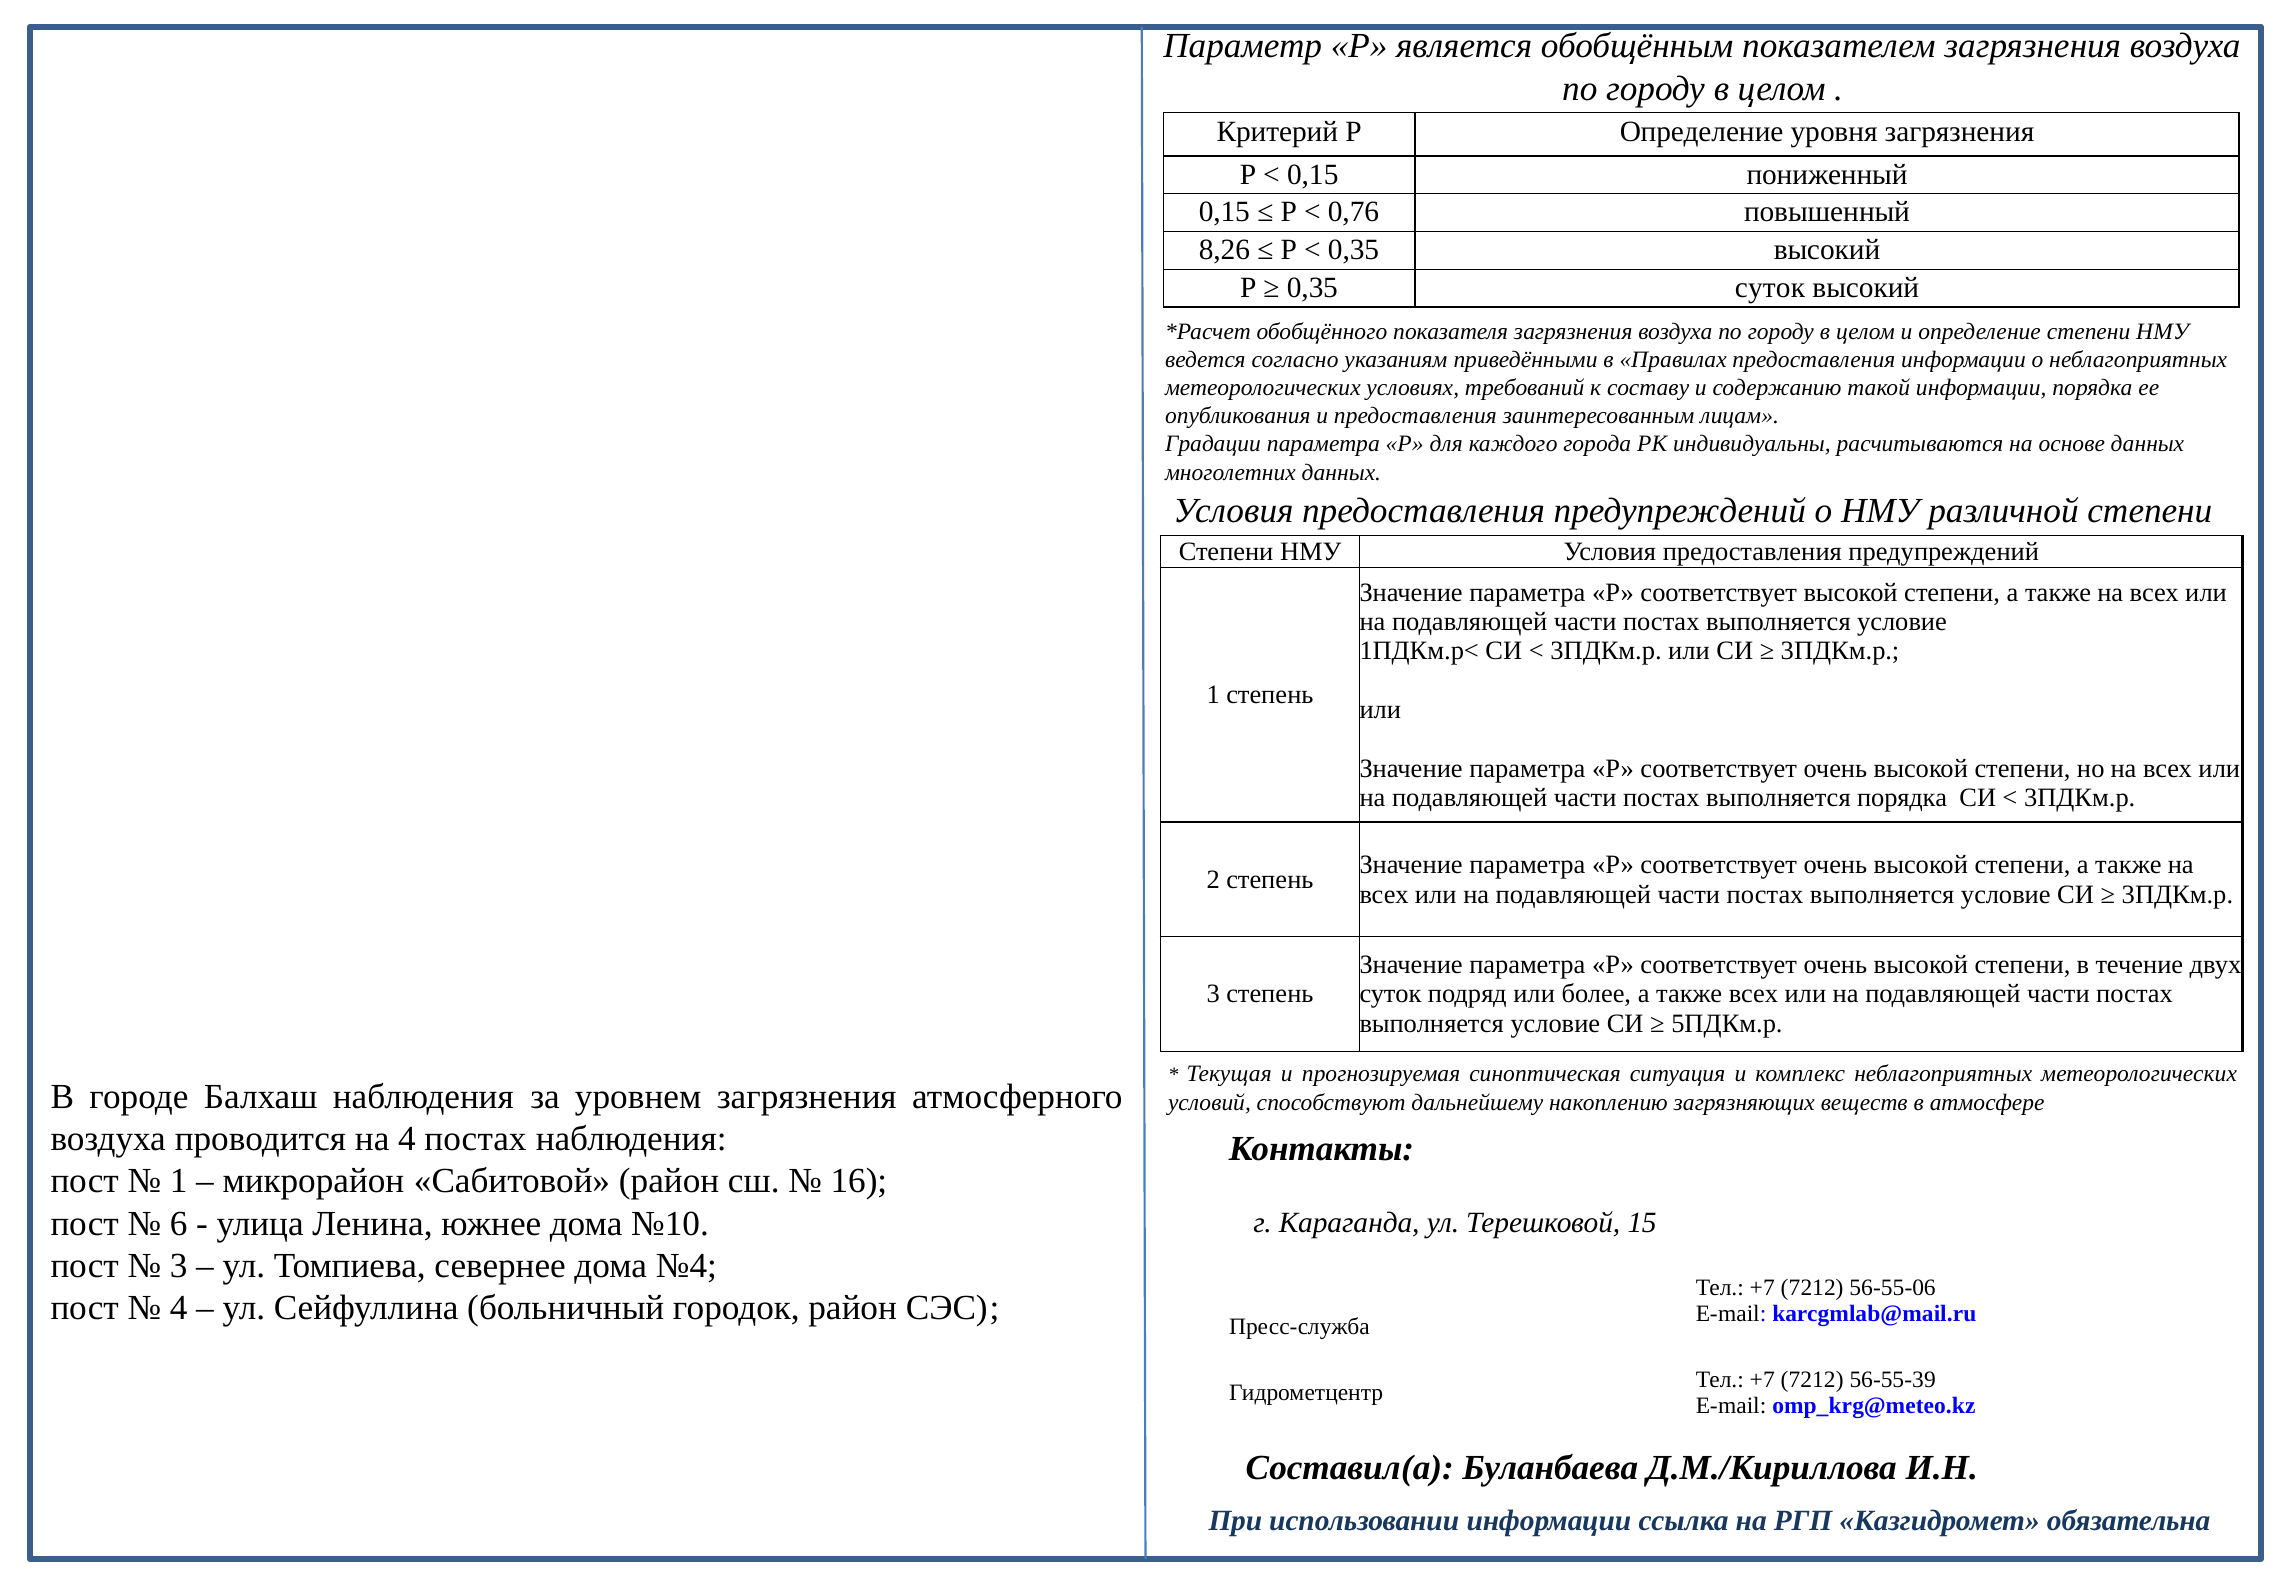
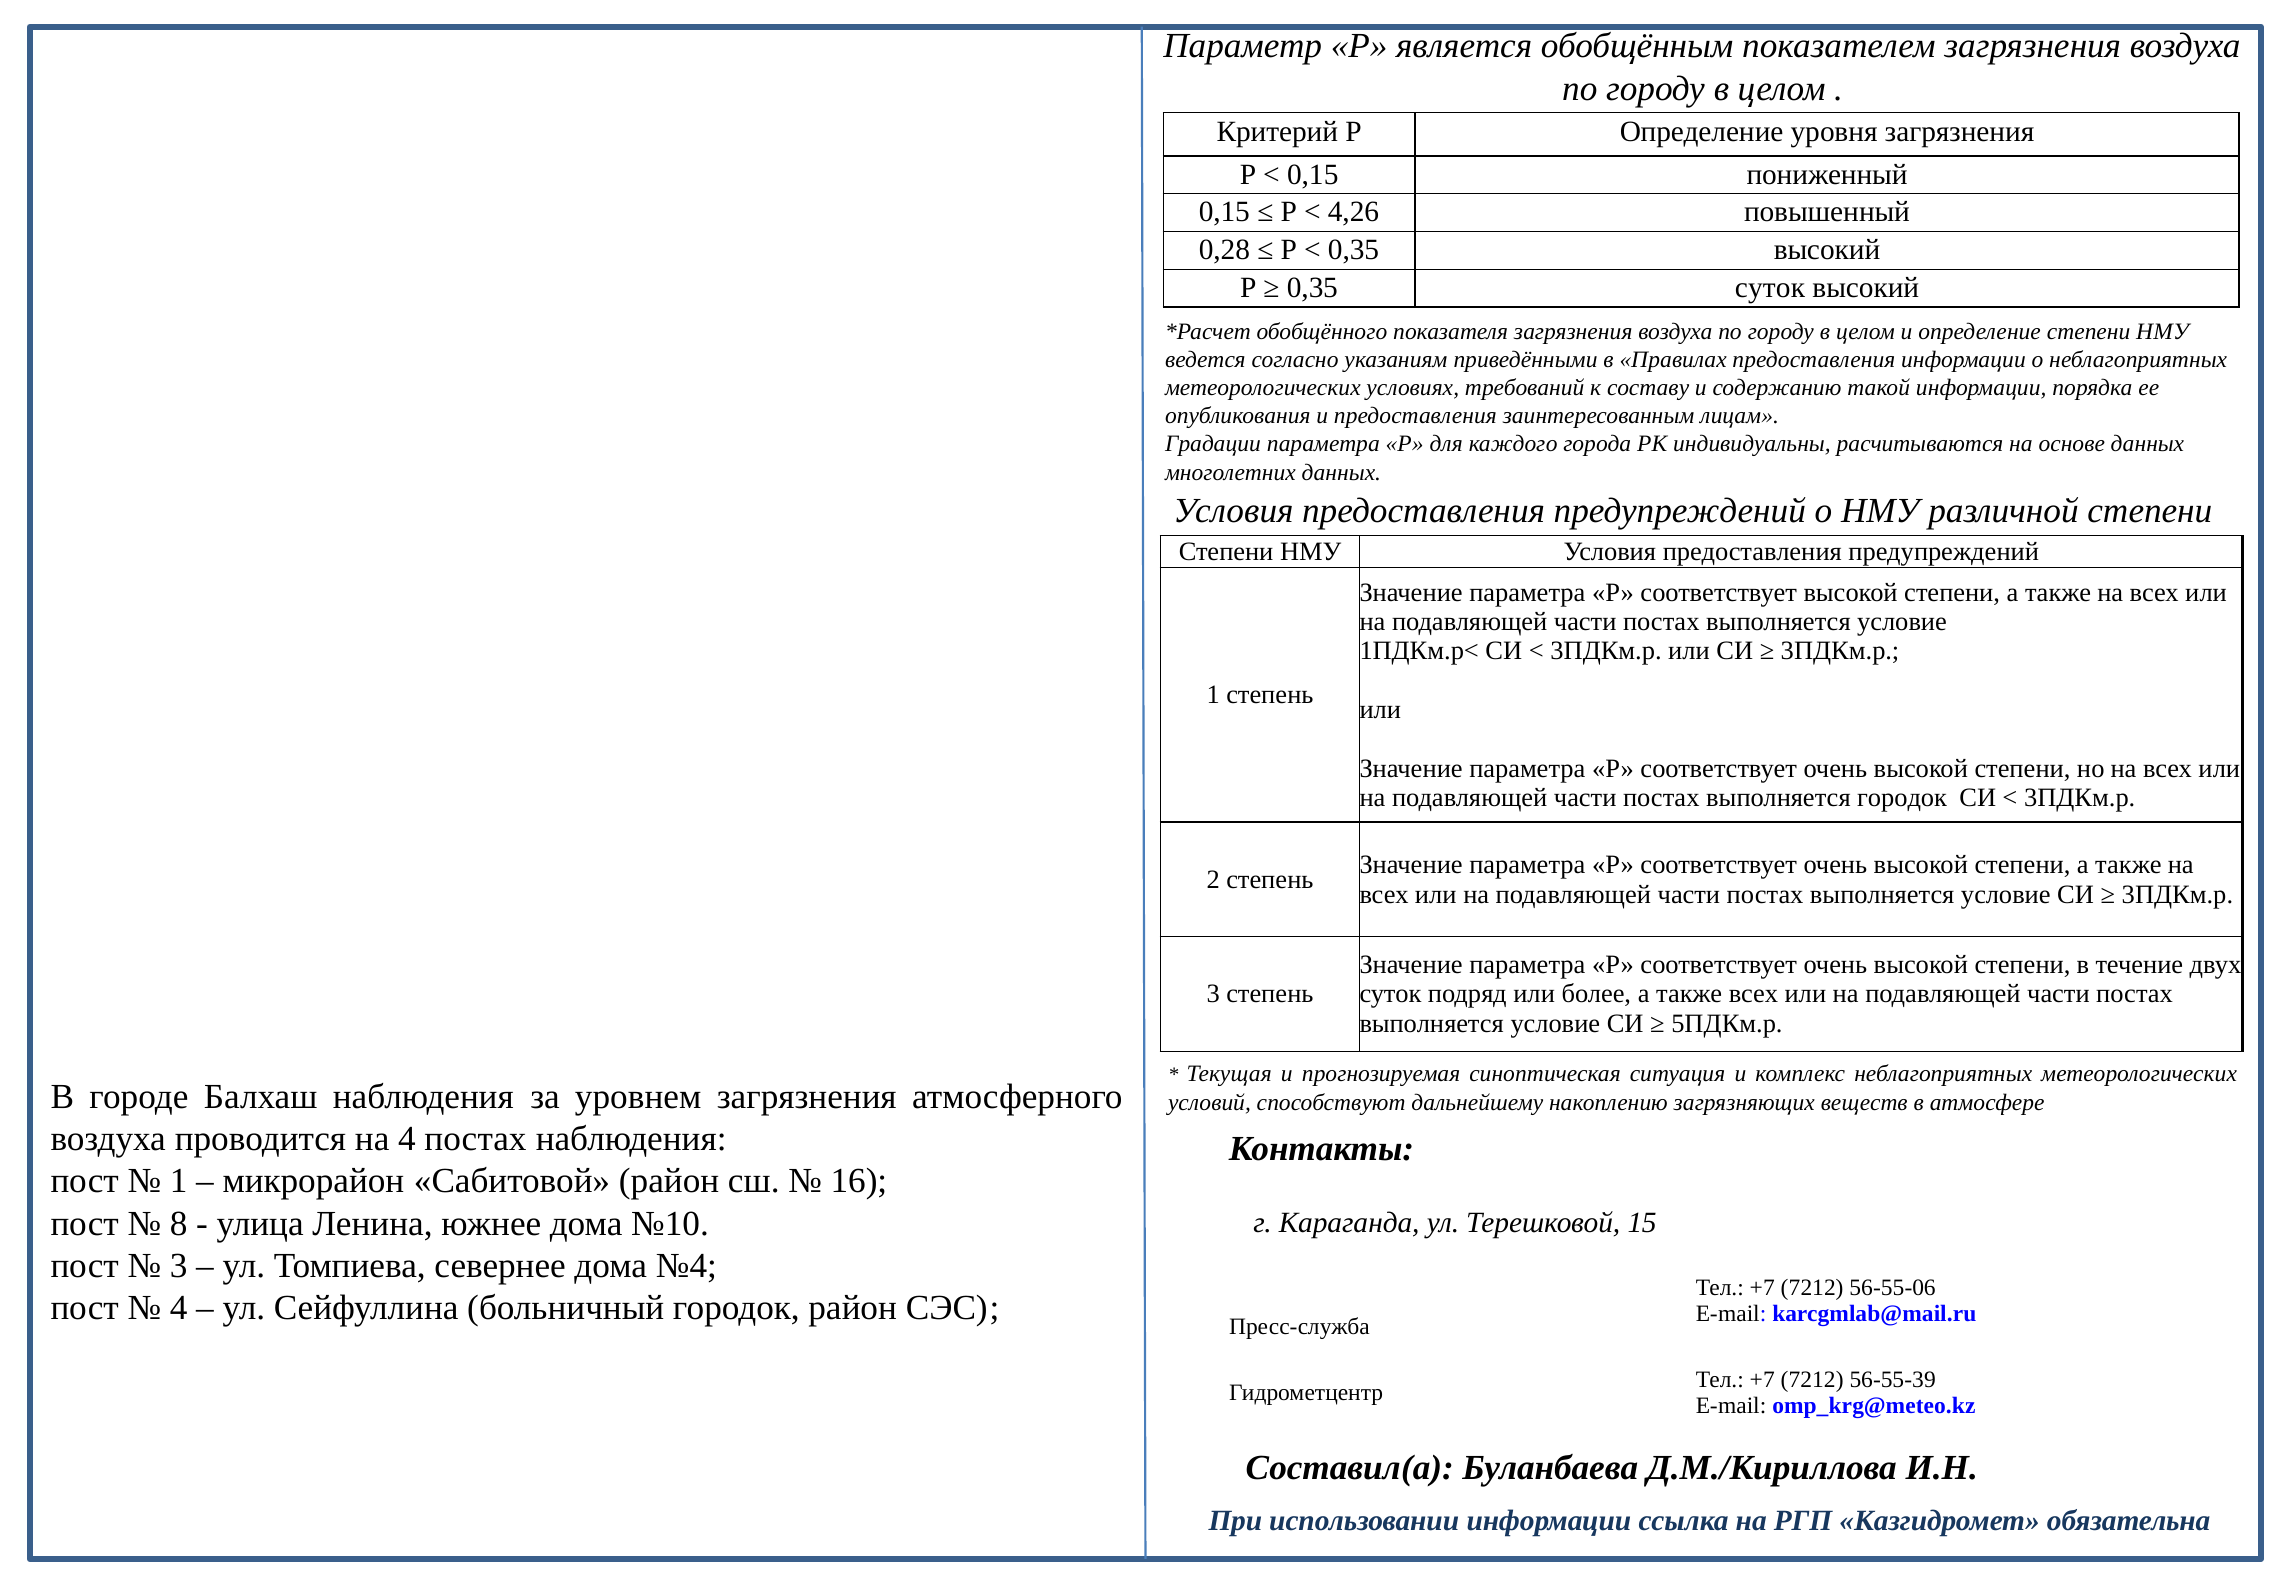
0,76: 0,76 -> 4,26
8,26: 8,26 -> 0,28
выполняется порядка: порядка -> городок
6: 6 -> 8
